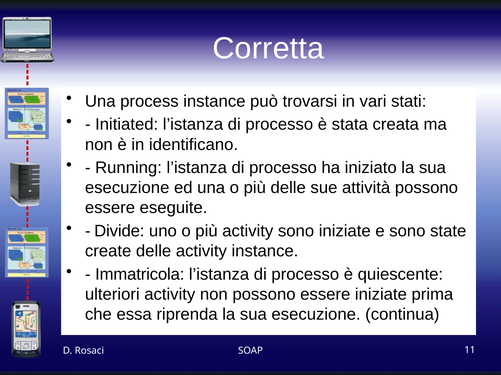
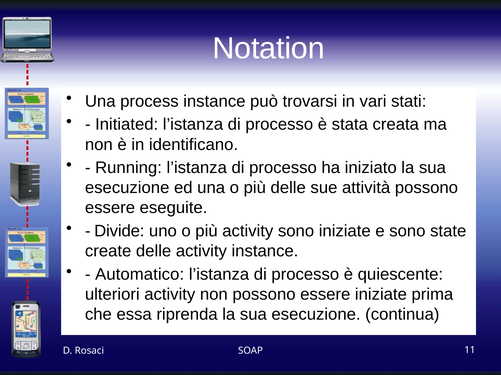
Corretta: Corretta -> Notation
Immatricola: Immatricola -> Automatico
